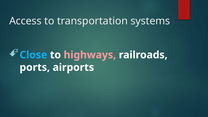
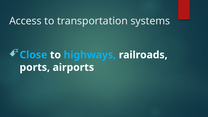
highways colour: pink -> light blue
